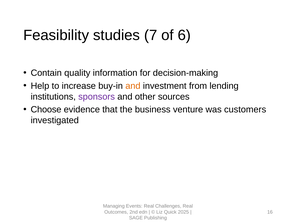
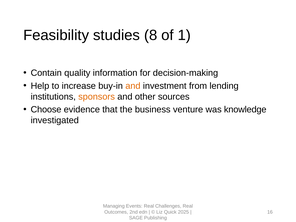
7: 7 -> 8
6: 6 -> 1
sponsors colour: purple -> orange
customers: customers -> knowledge
